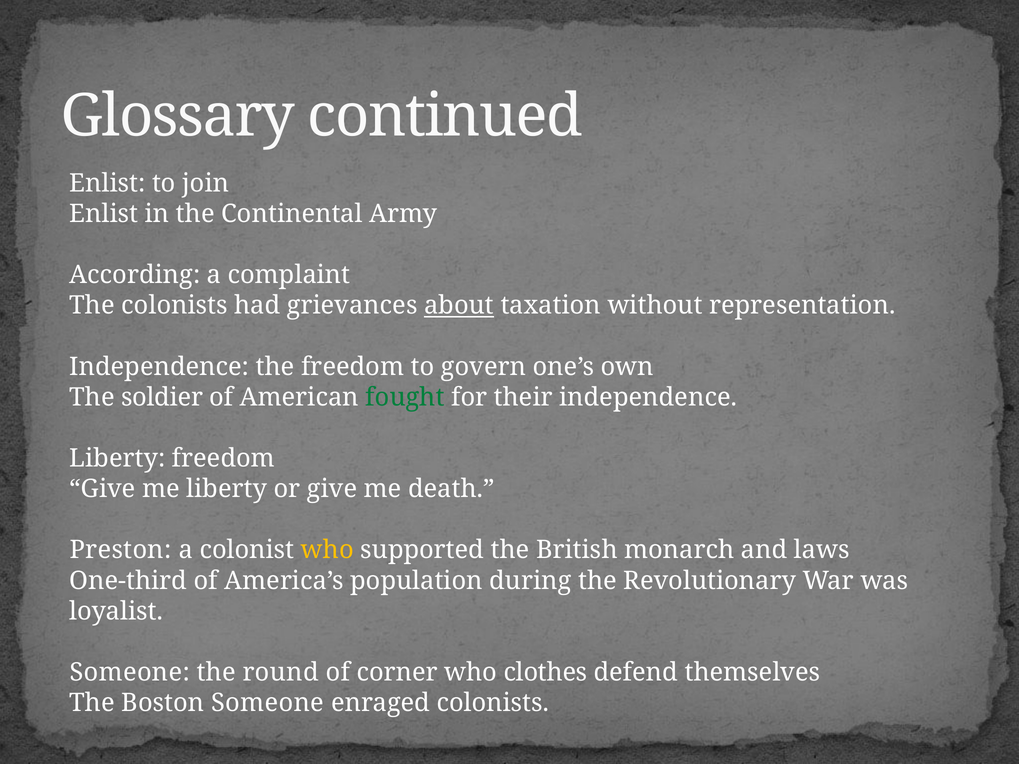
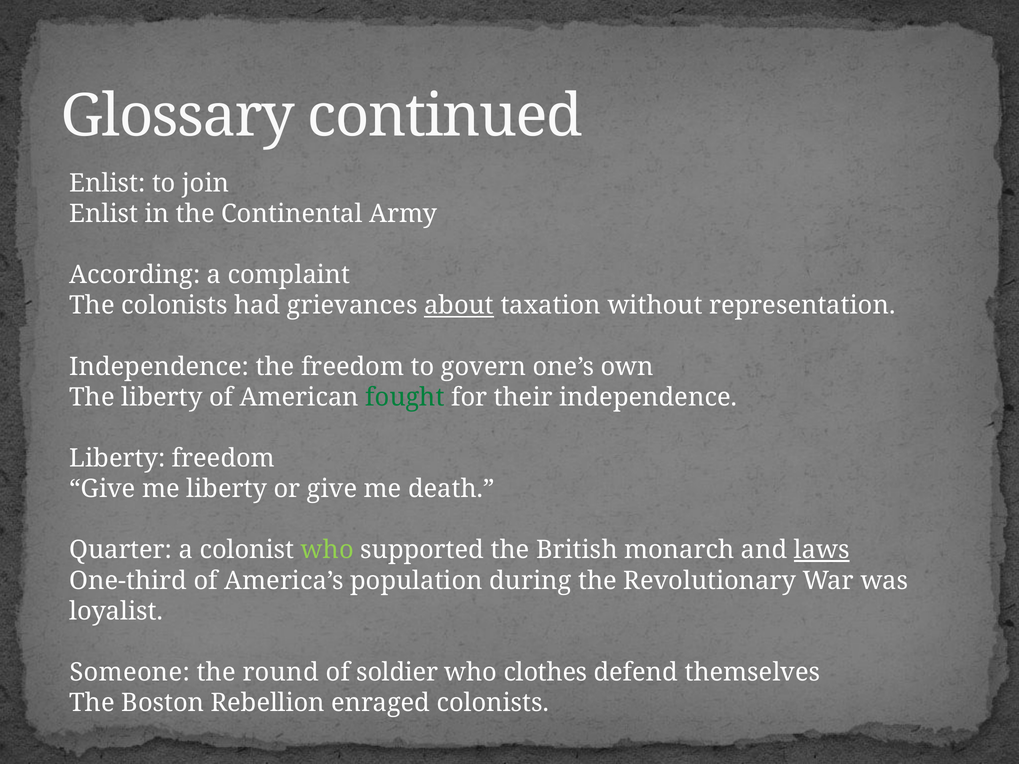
The soldier: soldier -> liberty
Preston: Preston -> Quarter
who at (327, 550) colour: yellow -> light green
laws underline: none -> present
corner: corner -> soldier
Boston Someone: Someone -> Rebellion
